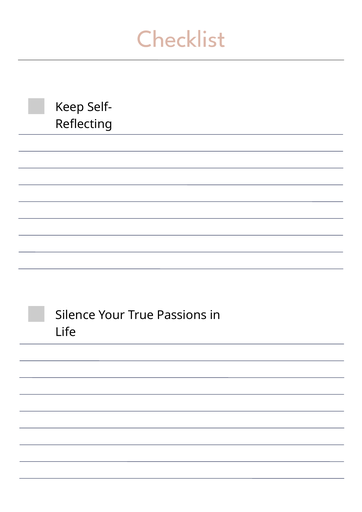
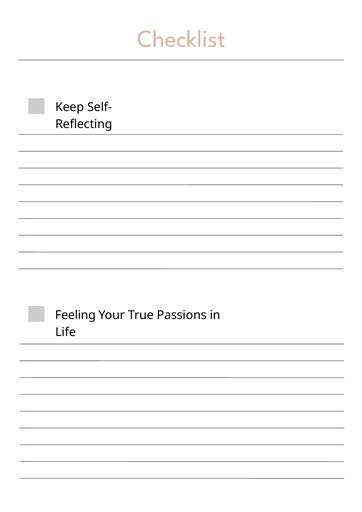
Silence: Silence -> Feeling
